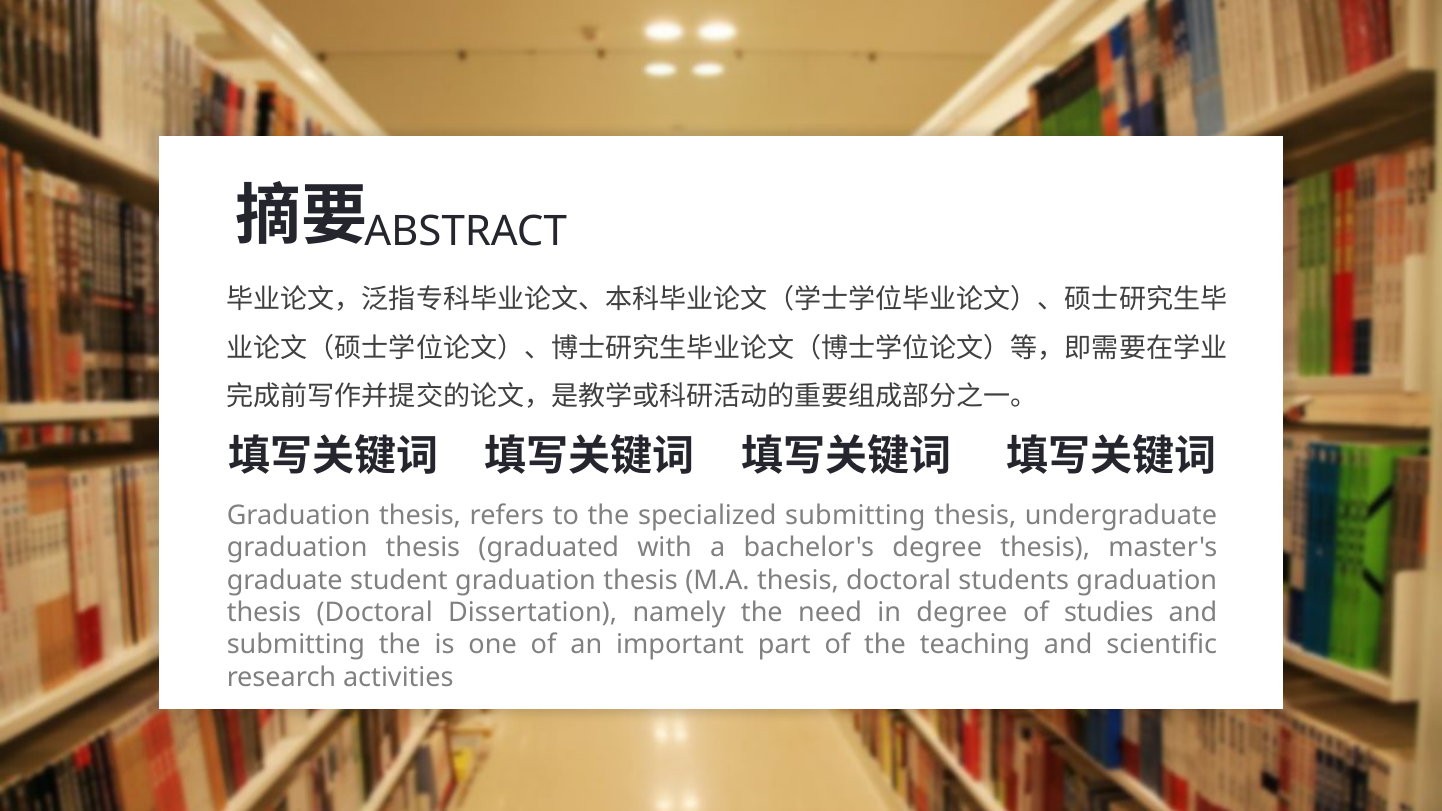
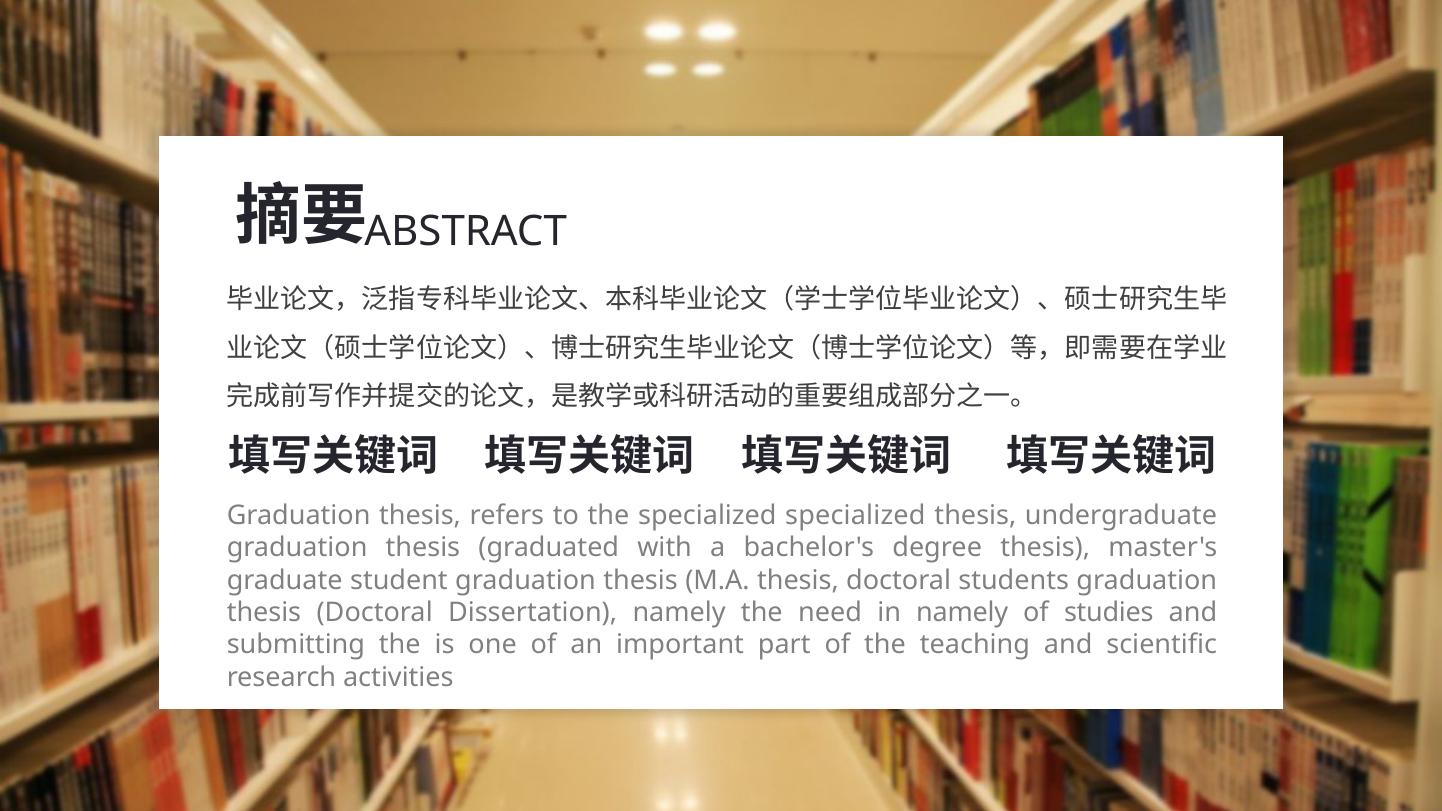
specialized submitting: submitting -> specialized
in degree: degree -> namely
